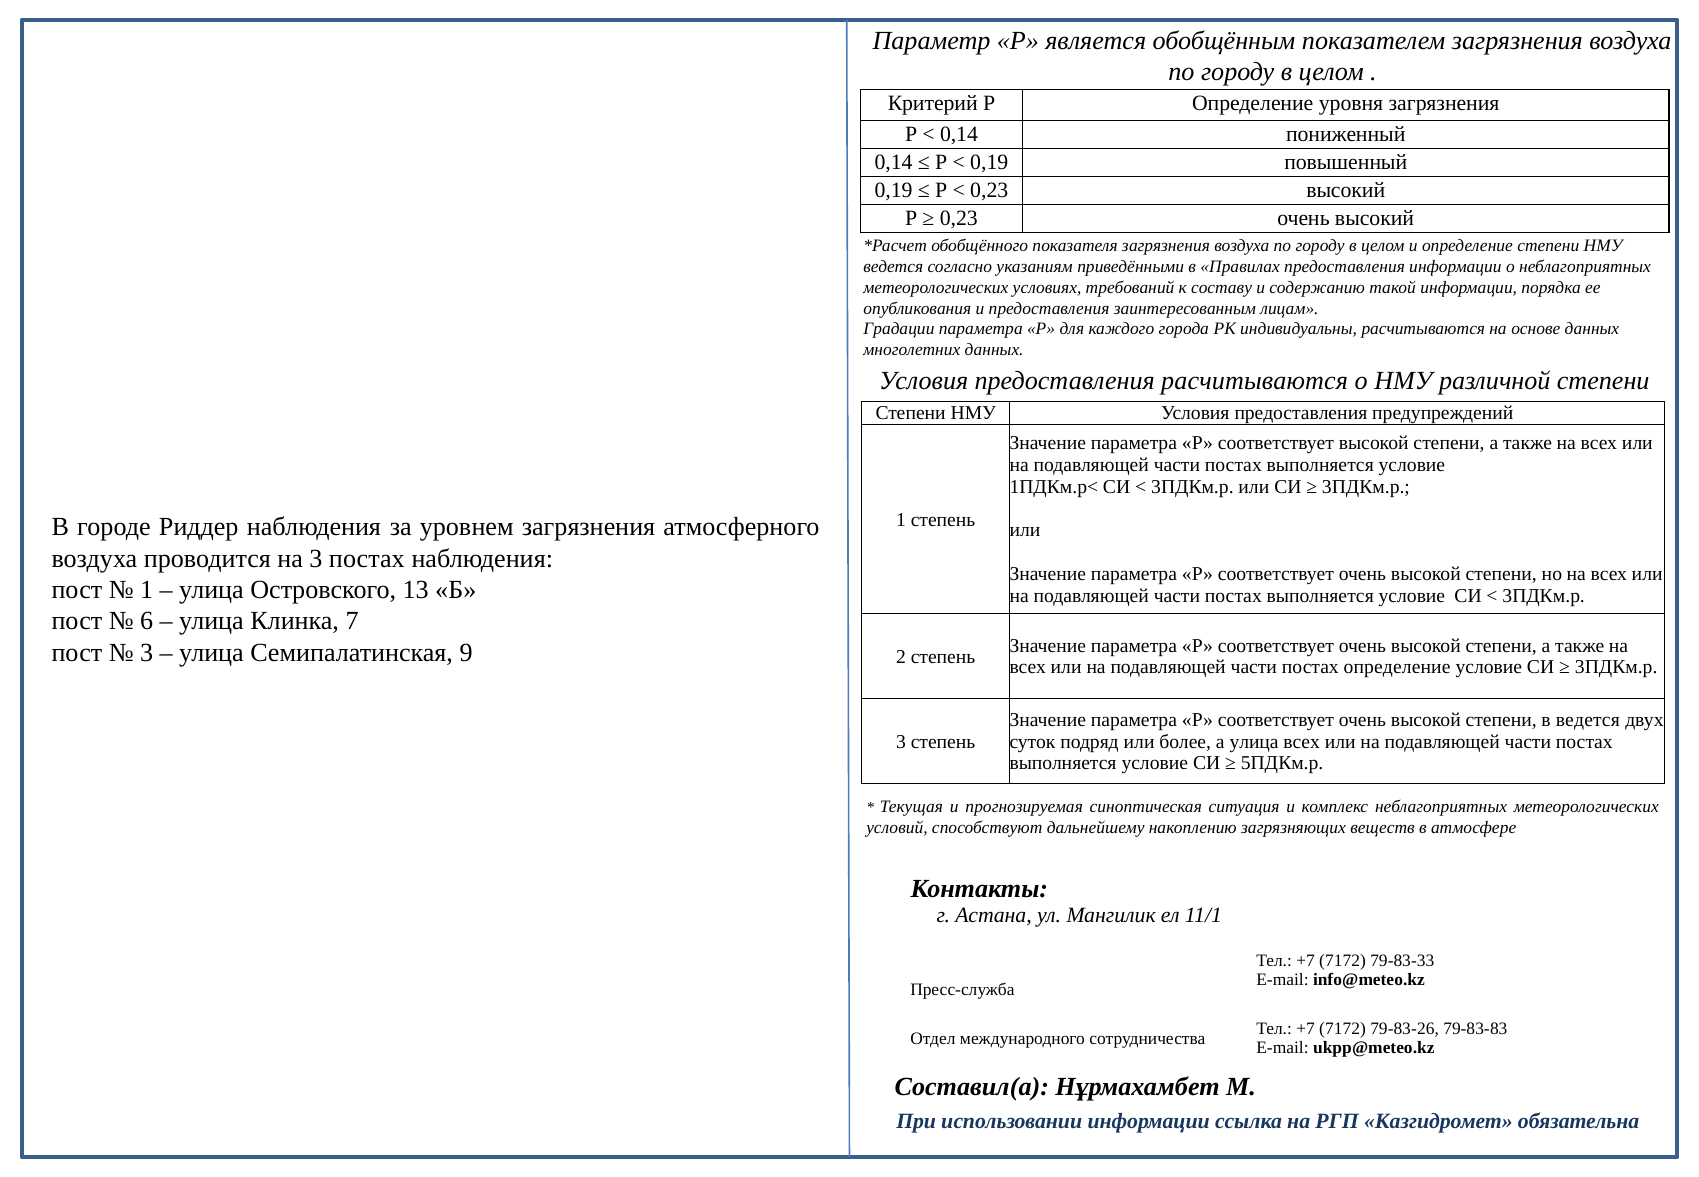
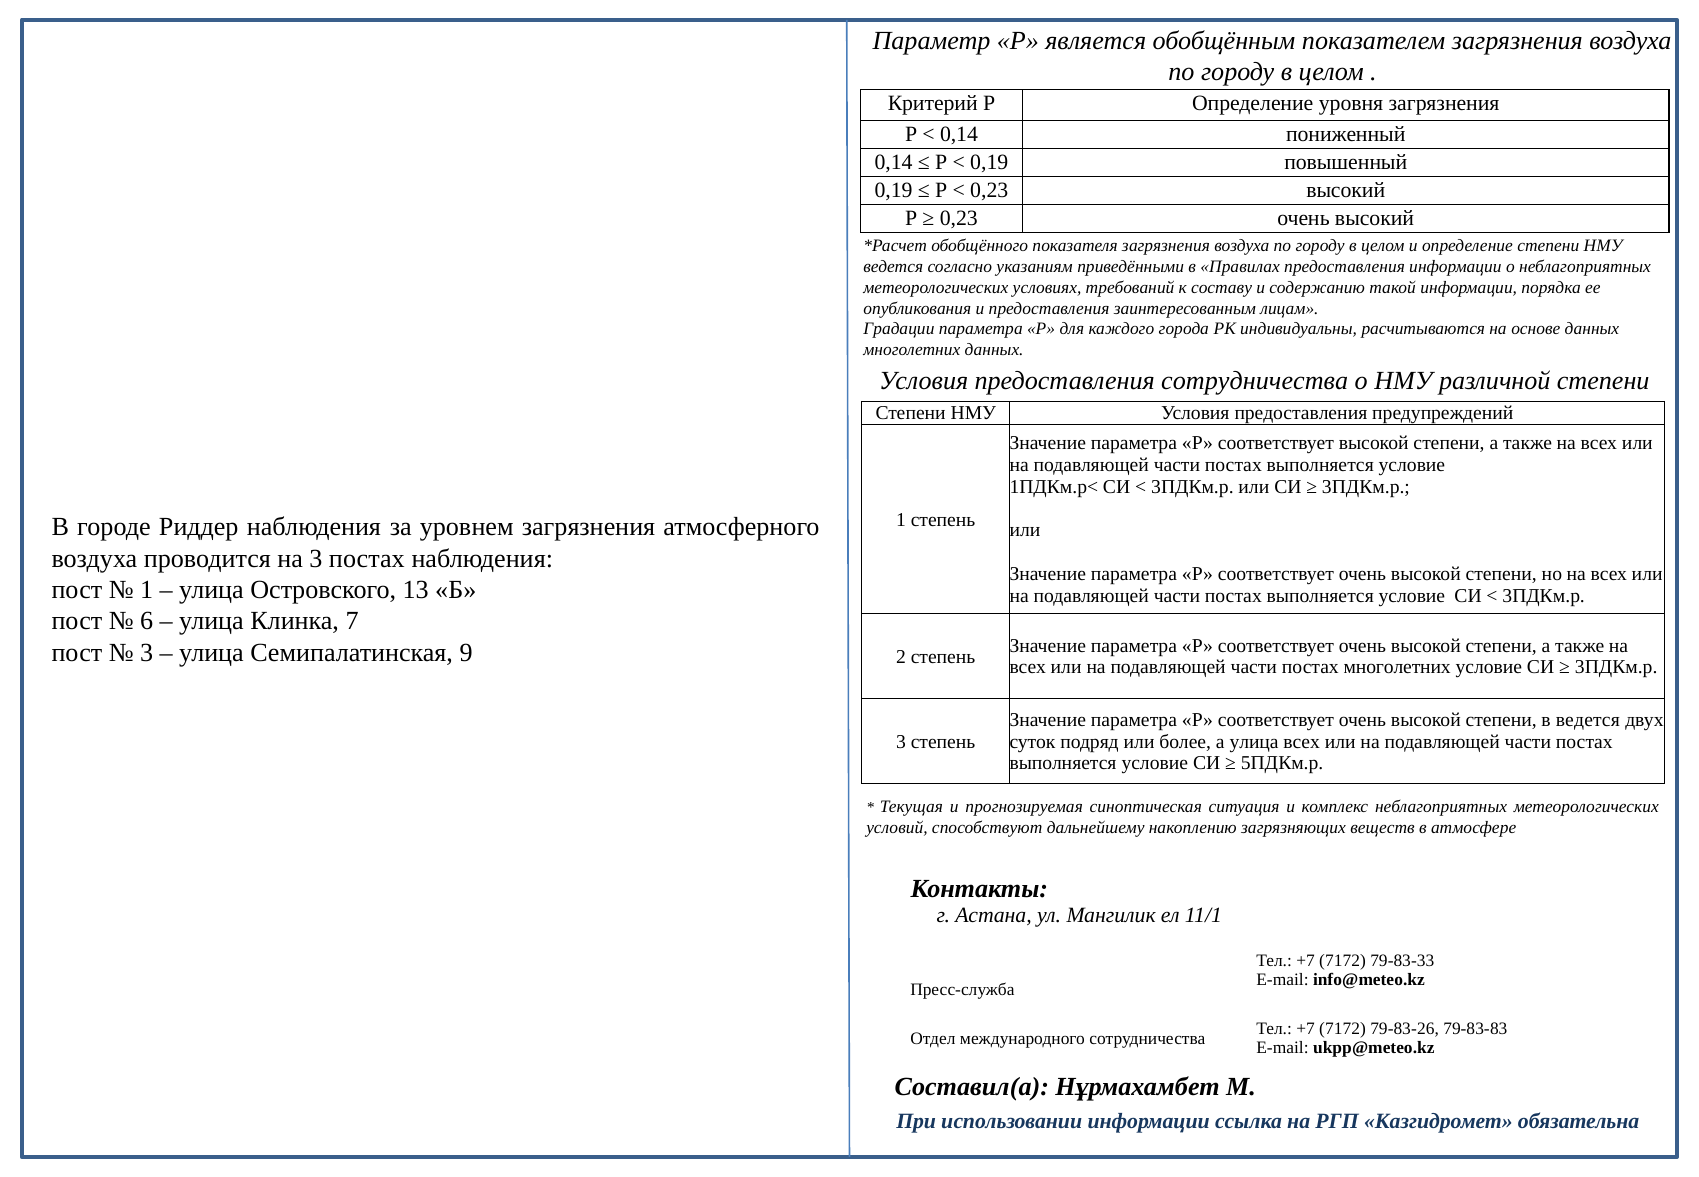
предоставления расчитываются: расчитываются -> сотрудничества
постах определение: определение -> многолетних
